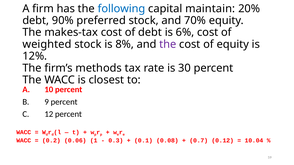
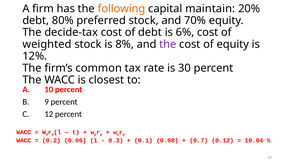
following colour: blue -> orange
90%: 90% -> 80%
makes-tax: makes-tax -> decide-tax
methods: methods -> common
